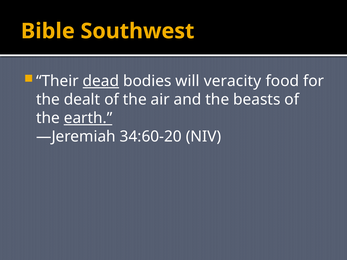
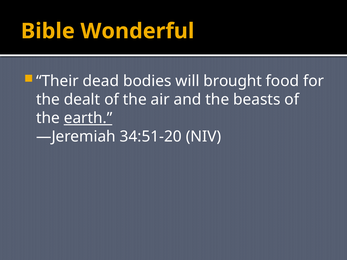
Southwest: Southwest -> Wonderful
dead underline: present -> none
veracity: veracity -> brought
34:60-20: 34:60-20 -> 34:51-20
